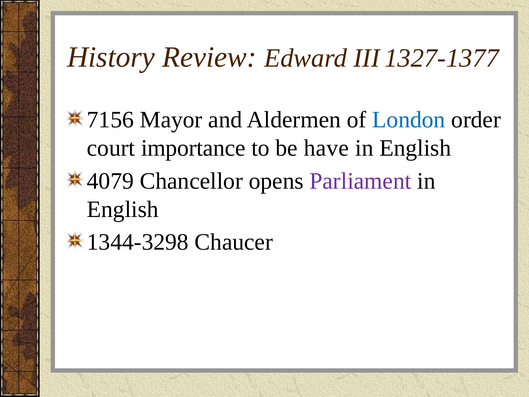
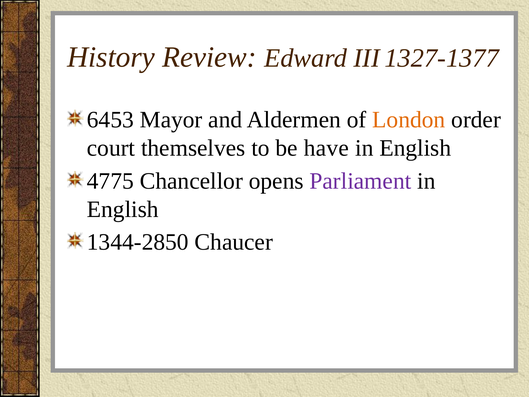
7156: 7156 -> 6453
London colour: blue -> orange
importance: importance -> themselves
4079: 4079 -> 4775
1344-3298: 1344-3298 -> 1344-2850
